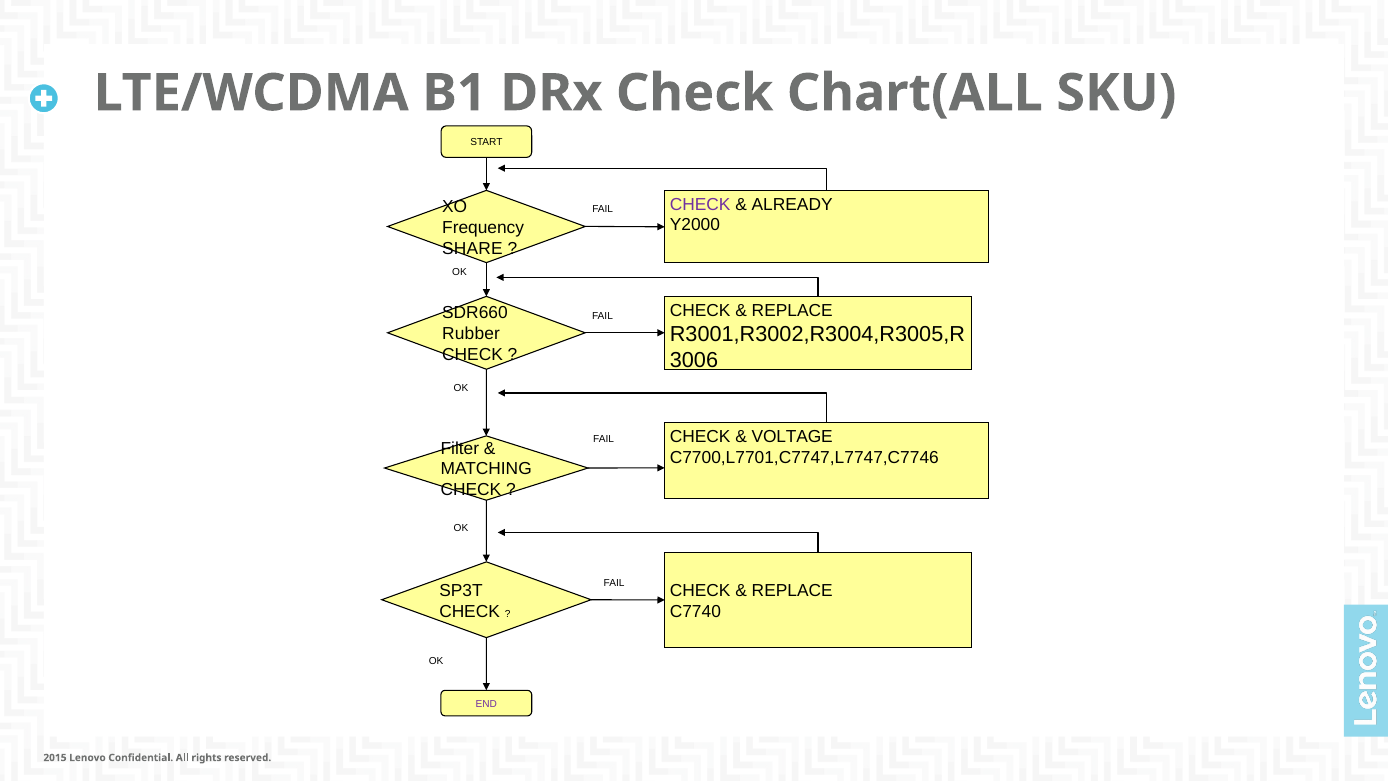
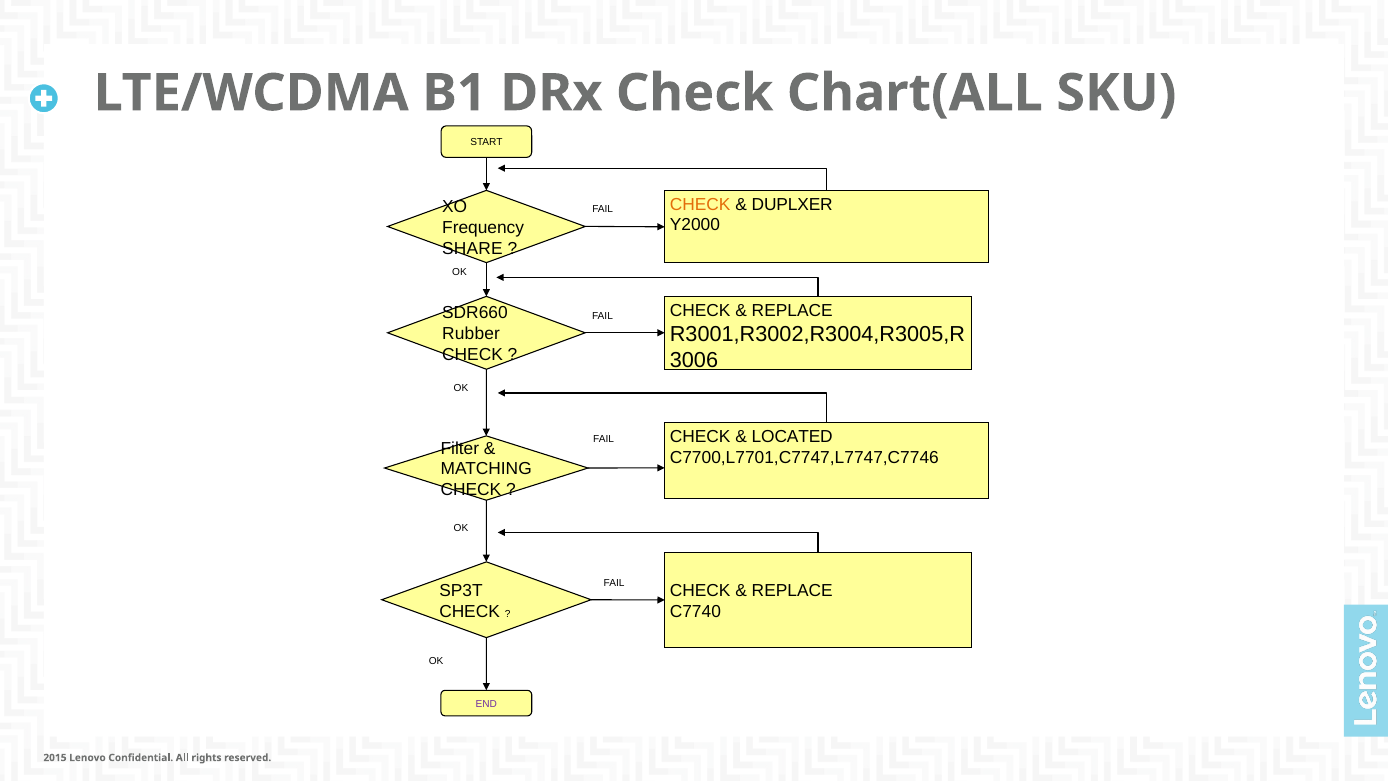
CHECK at (700, 204) colour: purple -> orange
ALREADY: ALREADY -> DUPLXER
VOLTAGE: VOLTAGE -> LOCATED
